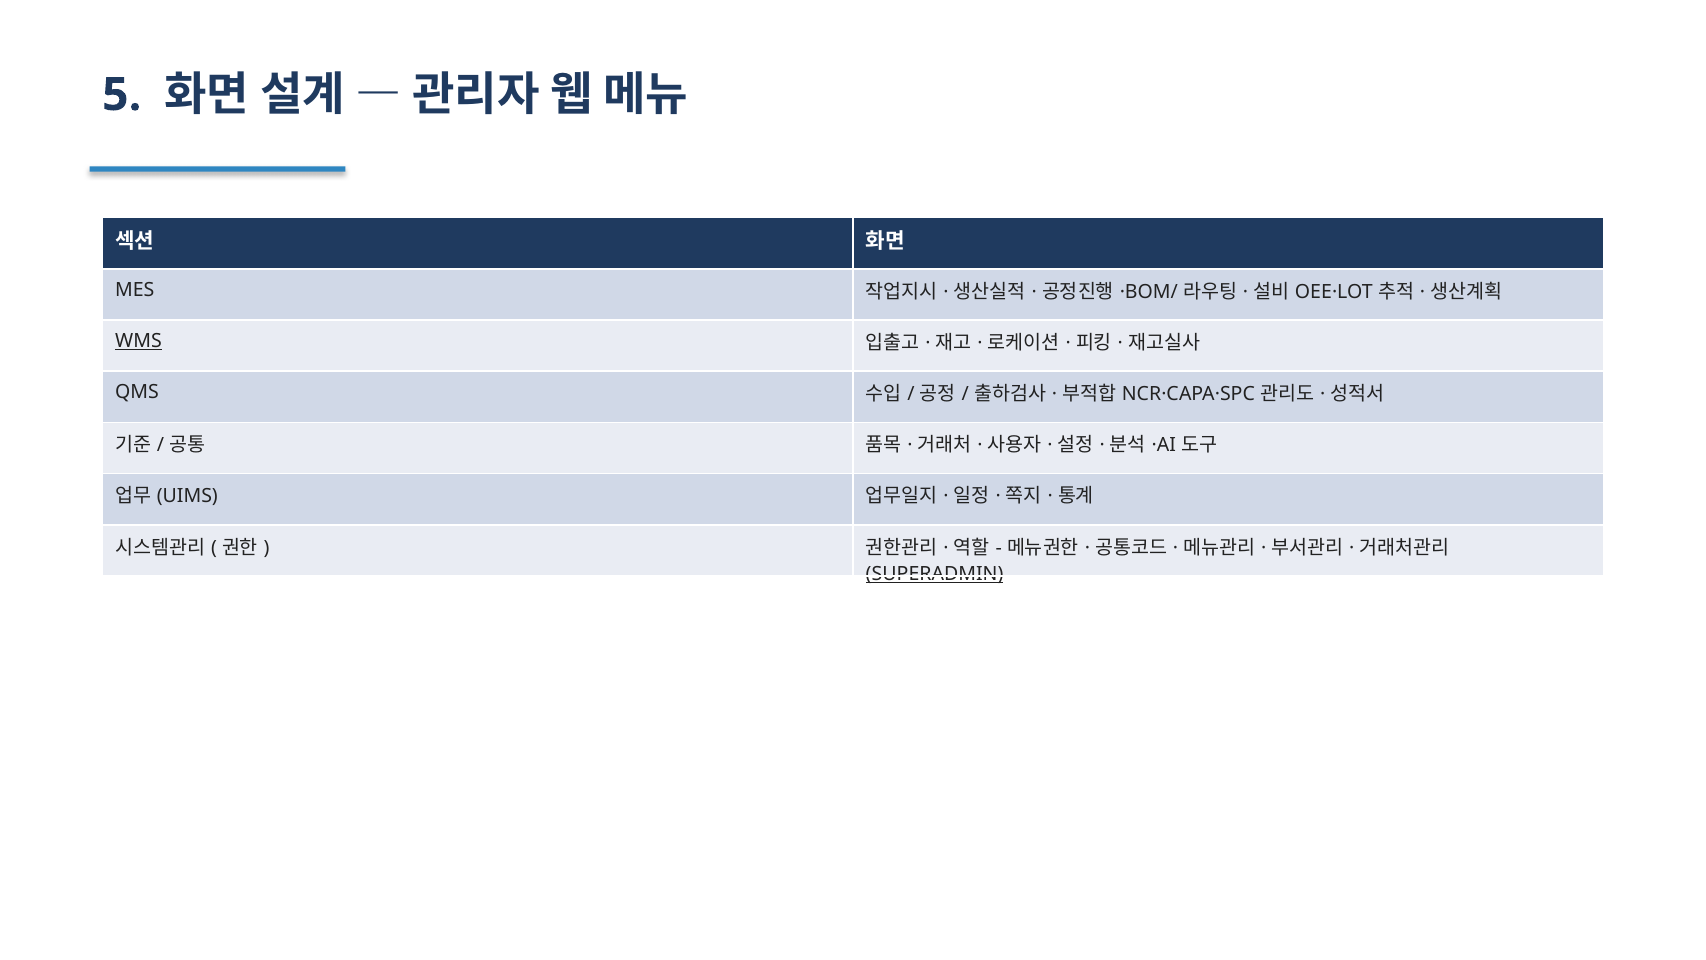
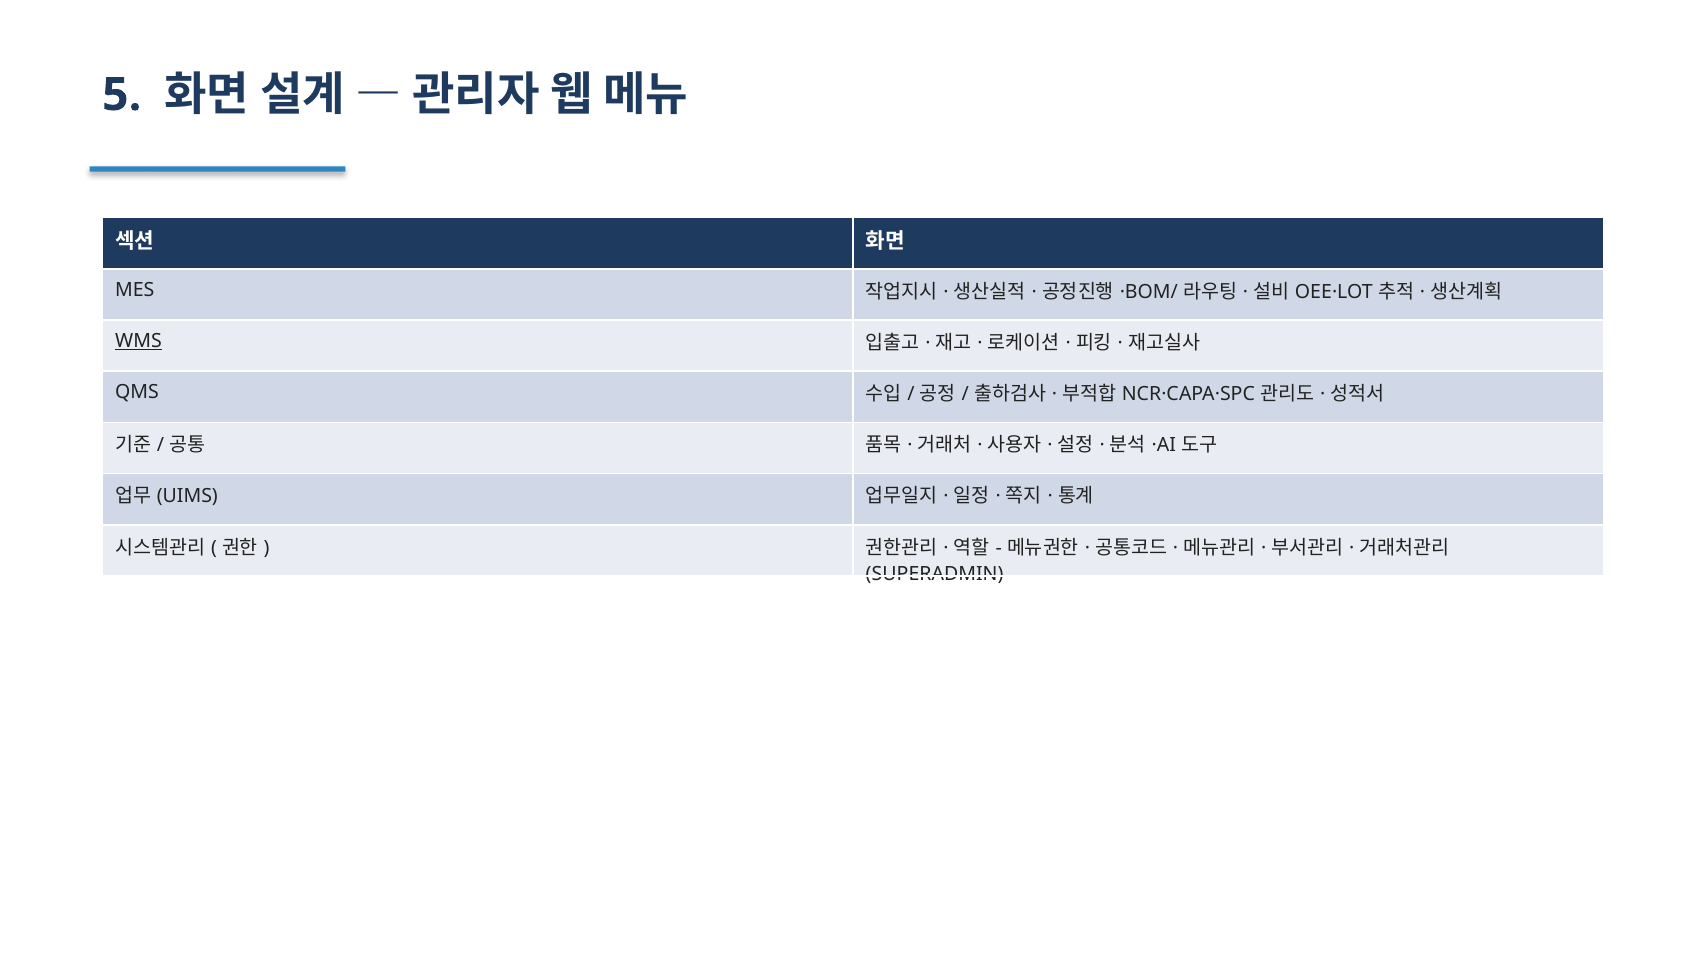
SUPERADMIN underline: present -> none
